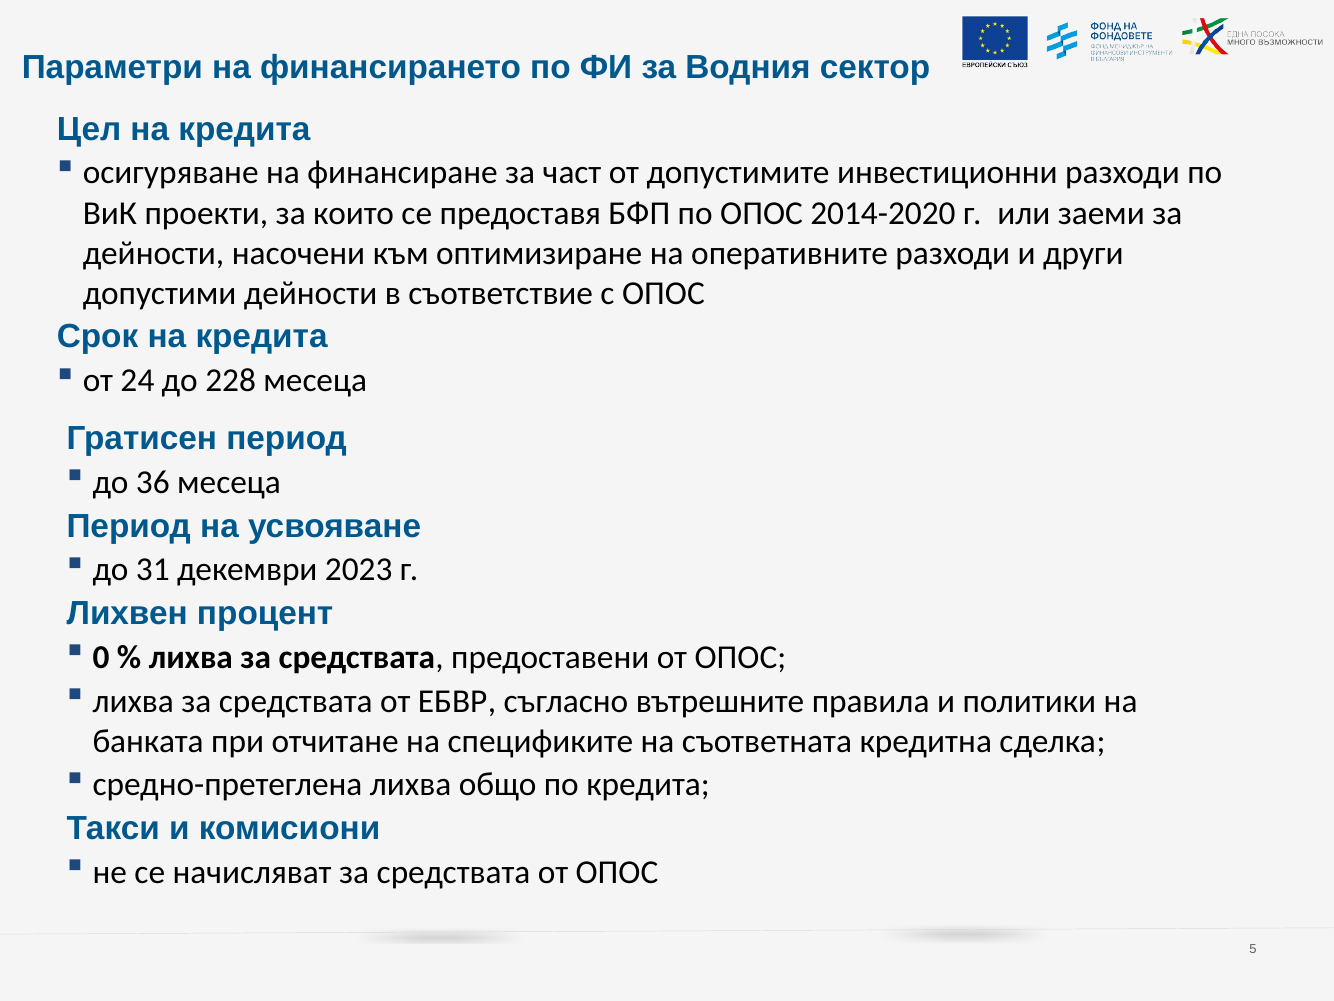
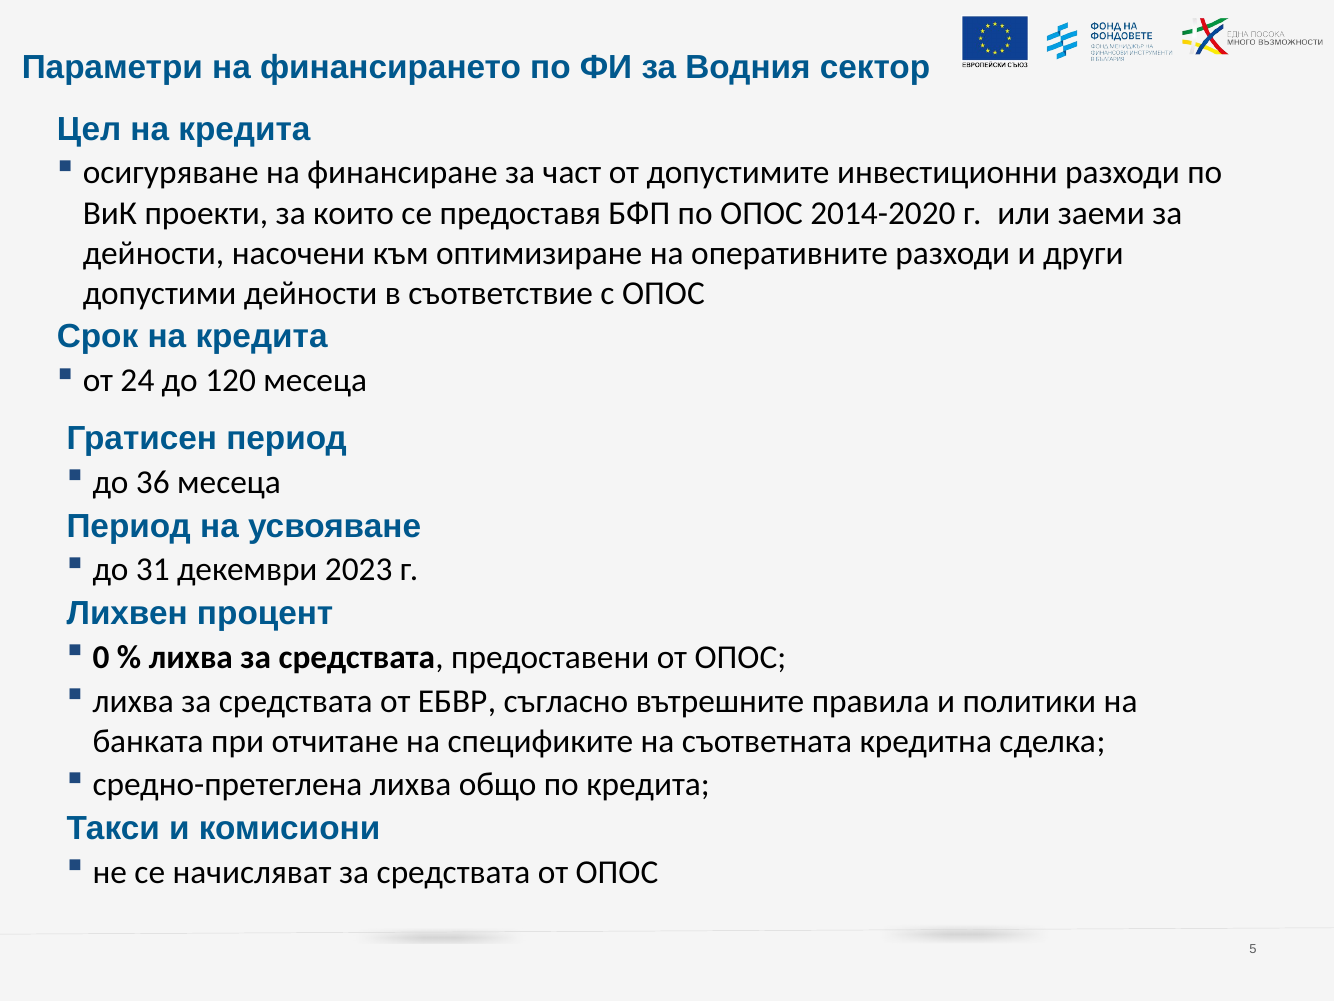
228: 228 -> 120
